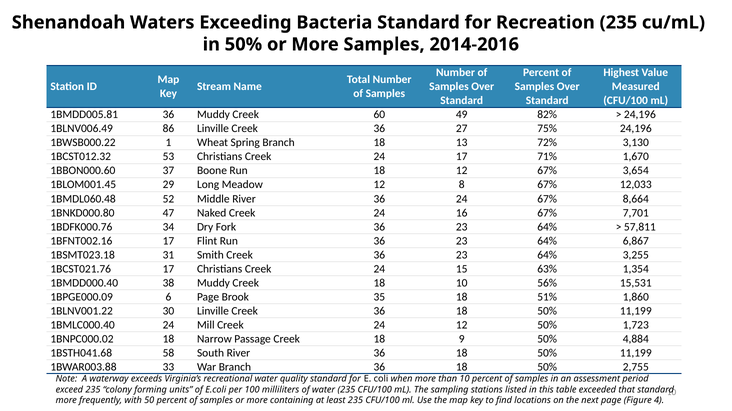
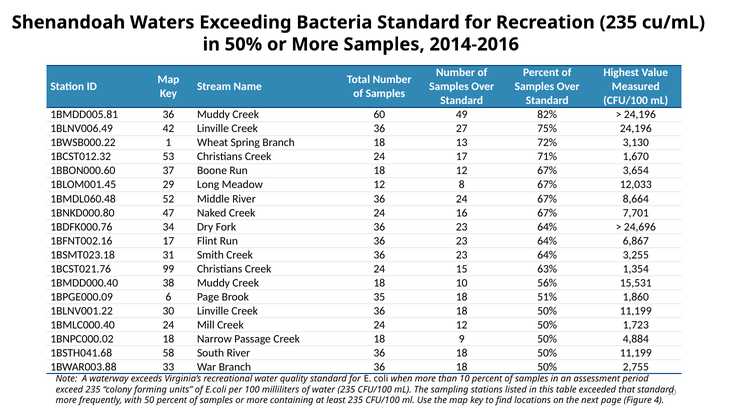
86: 86 -> 42
57,811: 57,811 -> 24,696
1BCST021.76 17: 17 -> 99
